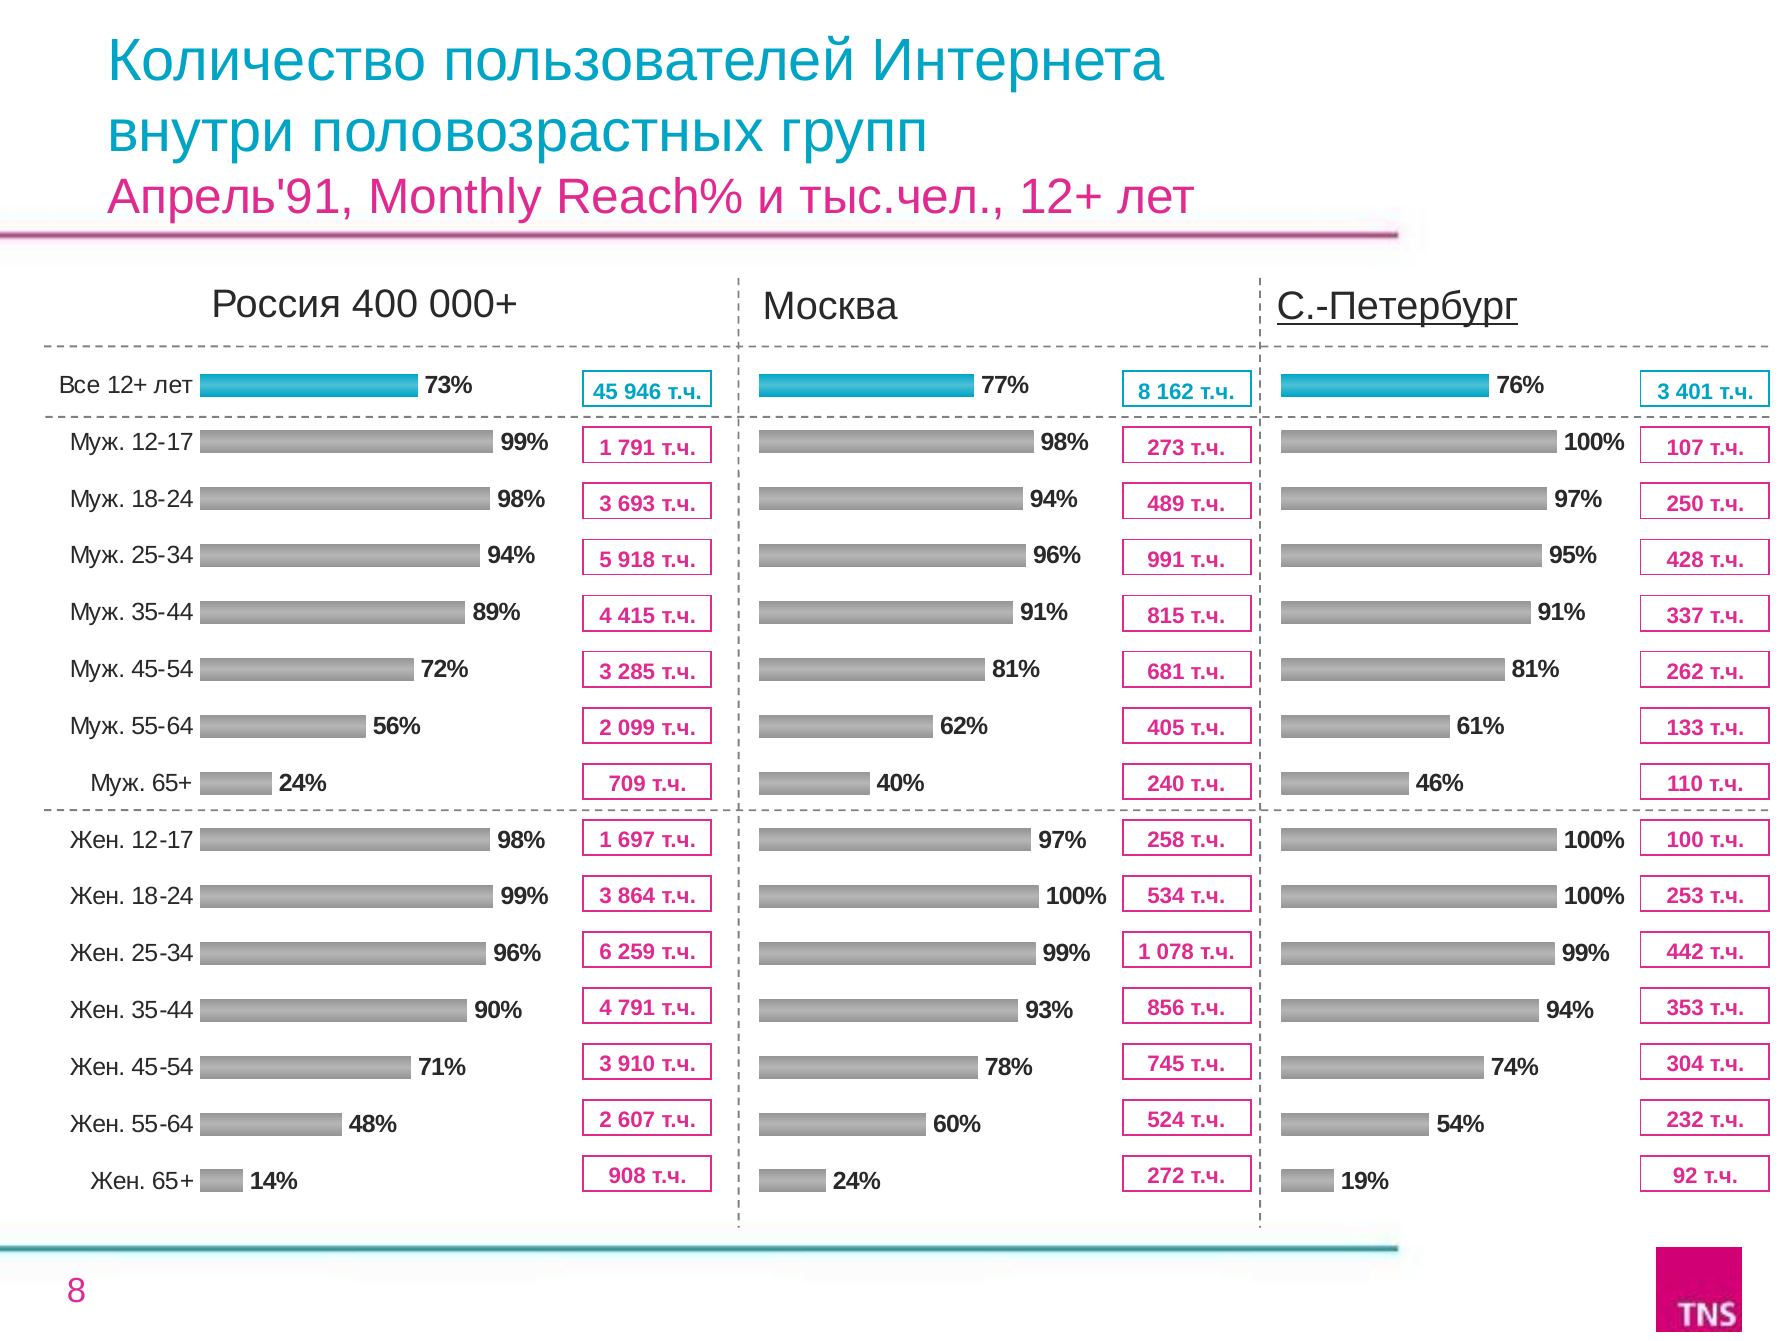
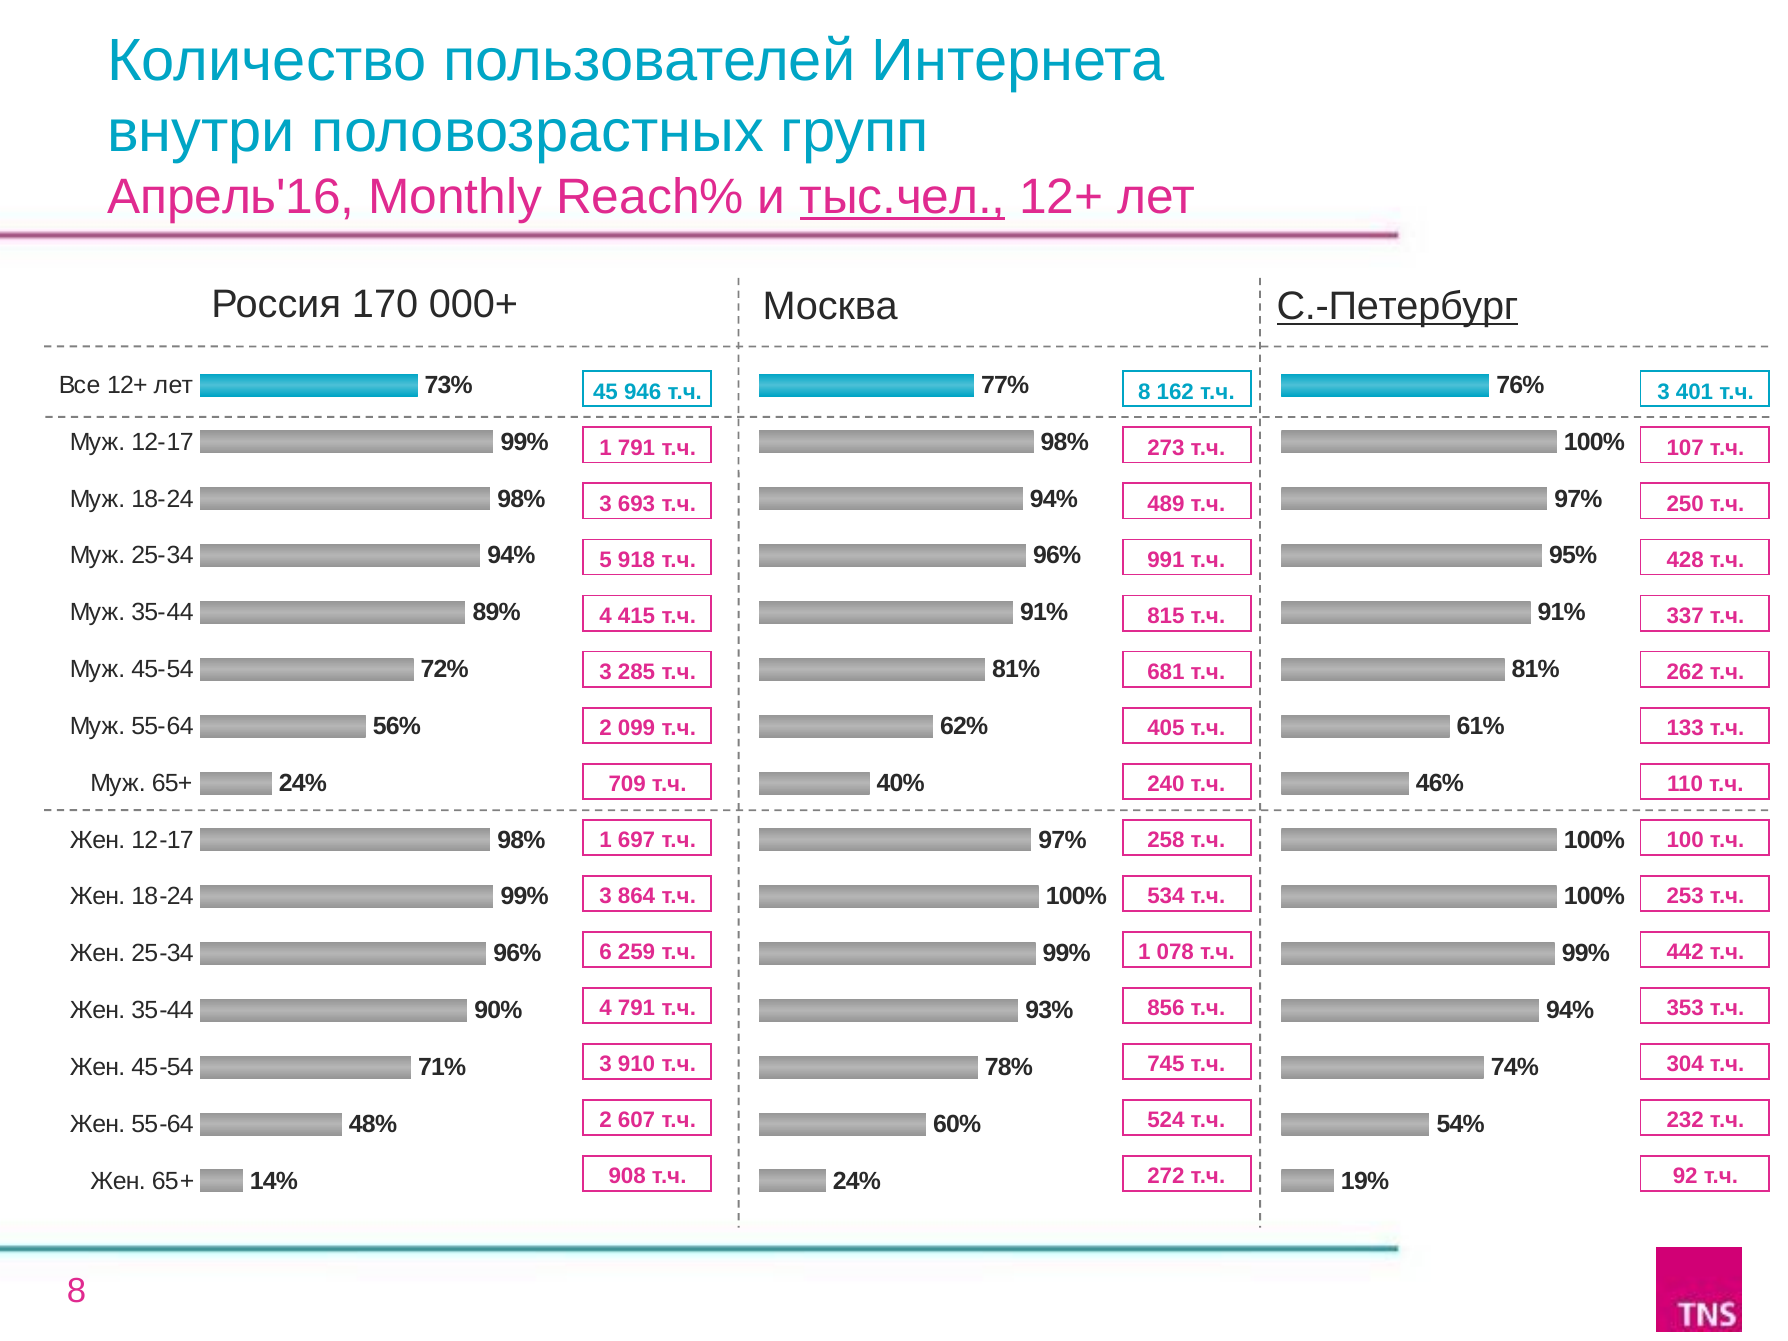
Апрель'91: Апрель'91 -> Апрель'16
тыс.чел underline: none -> present
400: 400 -> 170
